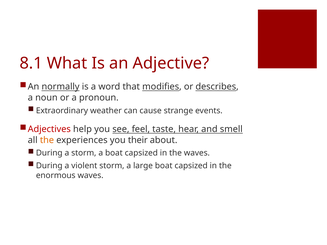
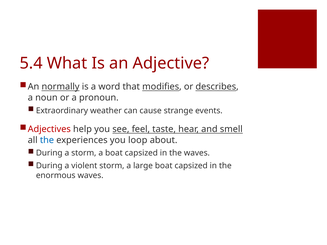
8.1: 8.1 -> 5.4
the at (47, 140) colour: orange -> blue
their: their -> loop
